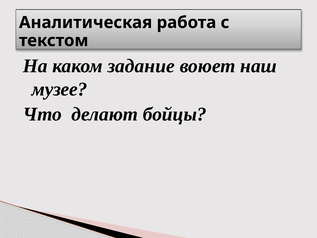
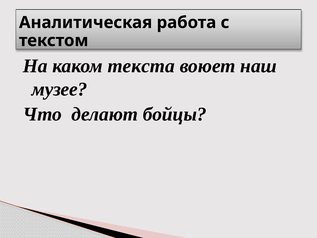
задание: задание -> текста
